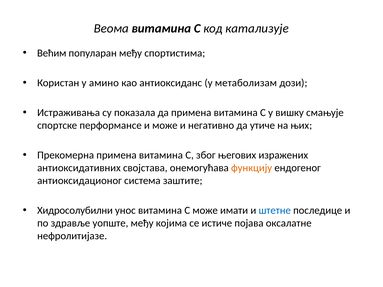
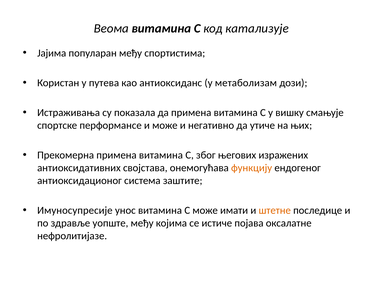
Већим: Већим -> Јајима
амино: амино -> путева
Хидросoлубилни: Хидросoлубилни -> Имуносупресије
штетне colour: blue -> orange
